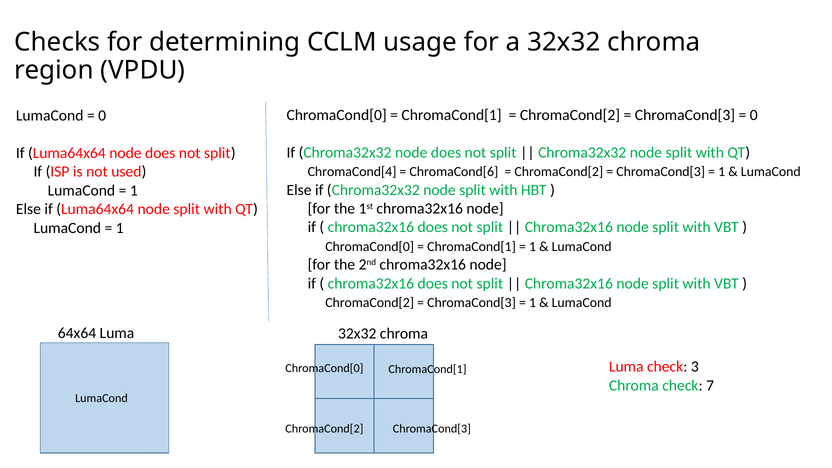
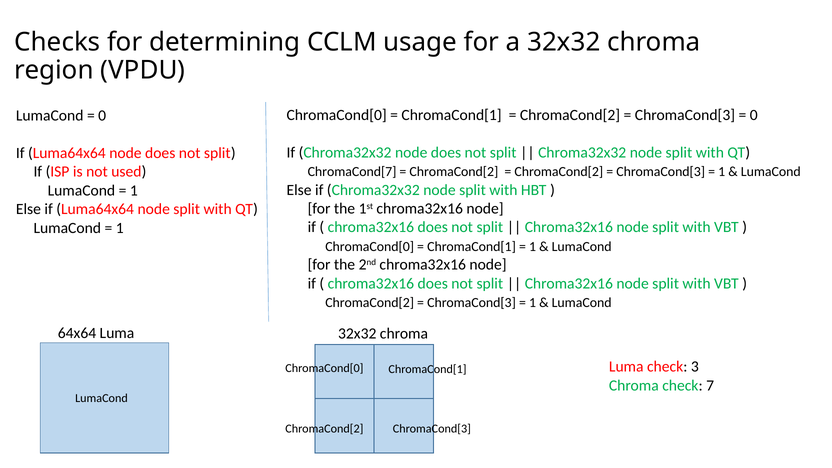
ChromaCond[4: ChromaCond[4 -> ChromaCond[7
ChromaCond[6 at (454, 172): ChromaCond[6 -> ChromaCond[2
